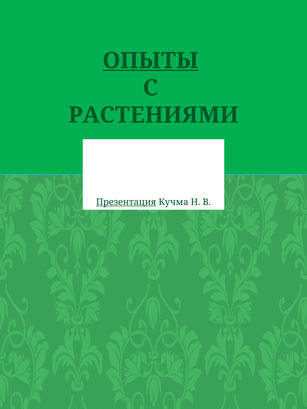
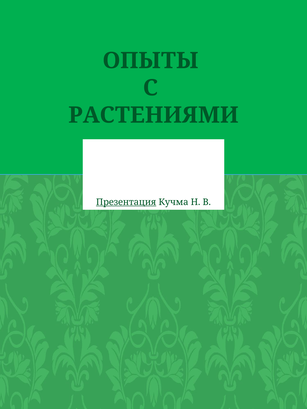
ОПЫТЫ underline: present -> none
